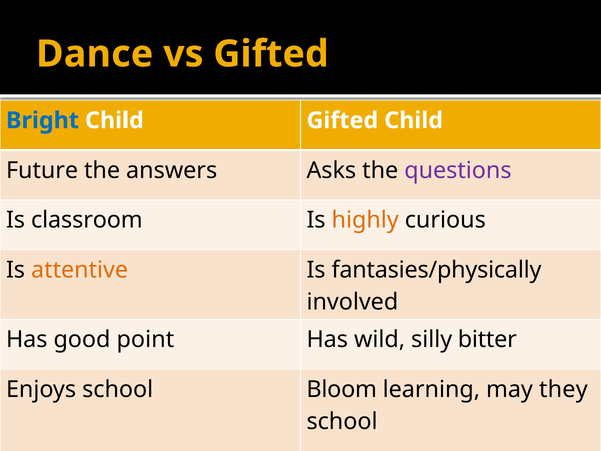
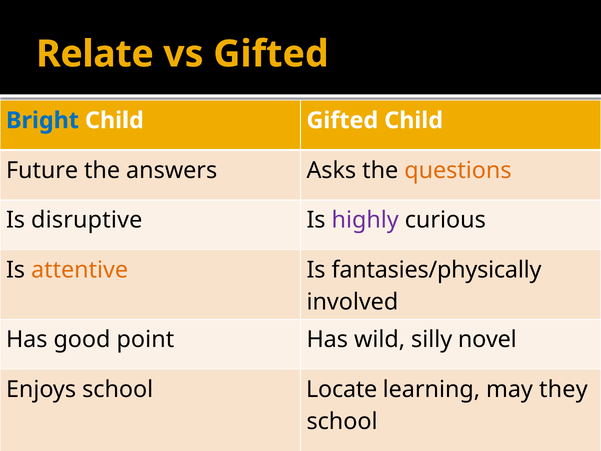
Dance: Dance -> Relate
questions colour: purple -> orange
classroom: classroom -> disruptive
highly colour: orange -> purple
bitter: bitter -> novel
Bloom: Bloom -> Locate
